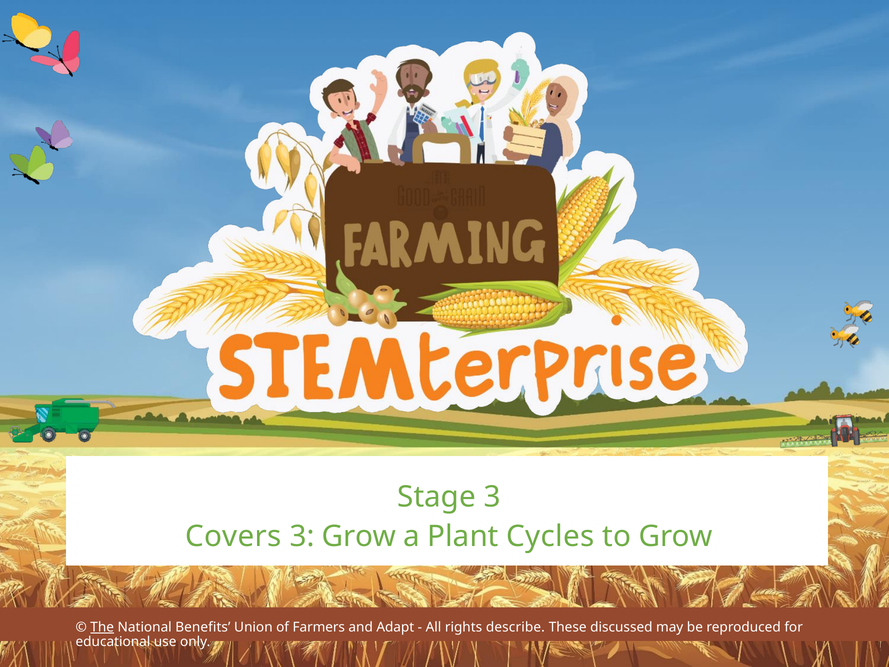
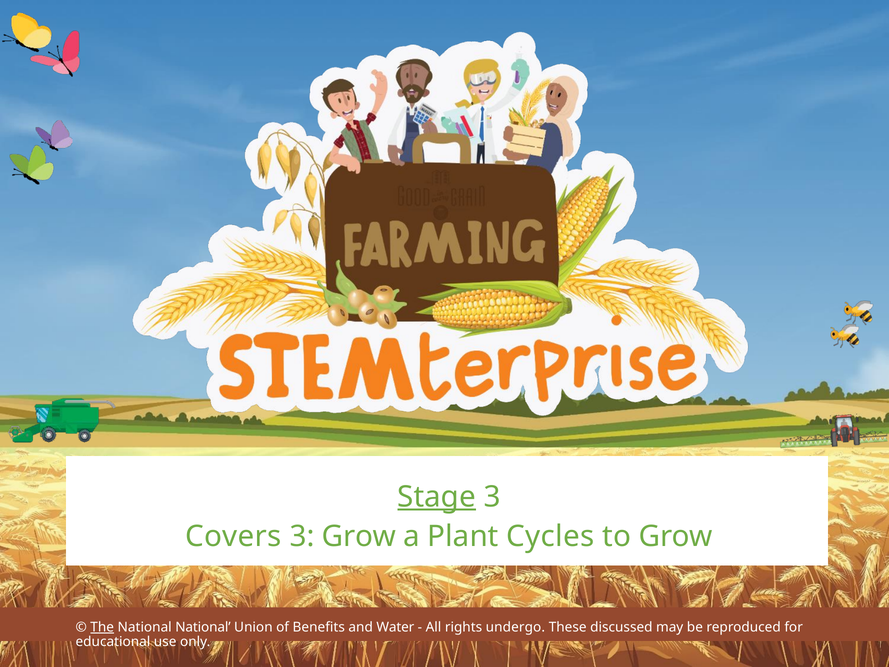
Stage underline: none -> present
National Benefits: Benefits -> National
Farmers: Farmers -> Benefits
Adapt: Adapt -> Water
describe: describe -> undergo
